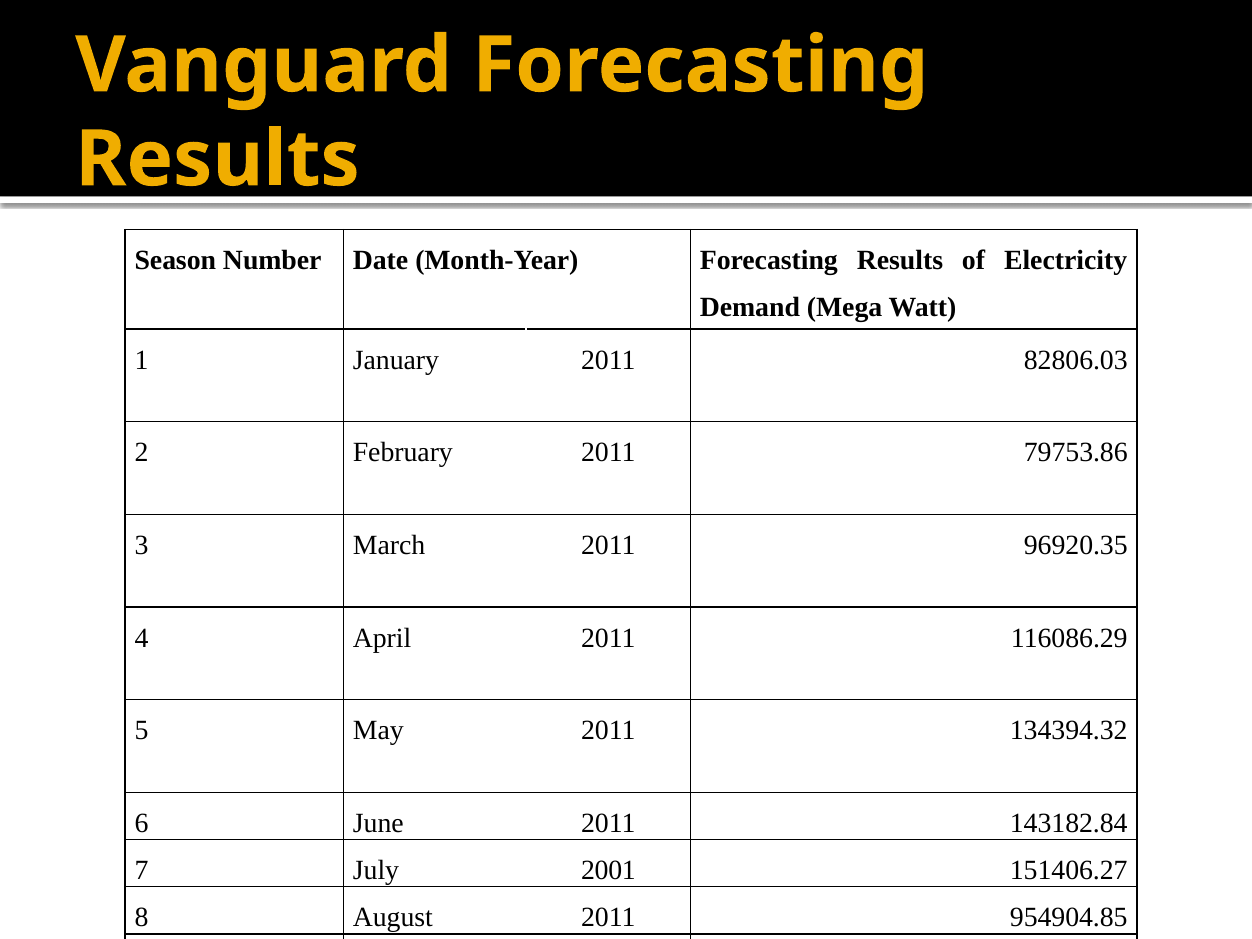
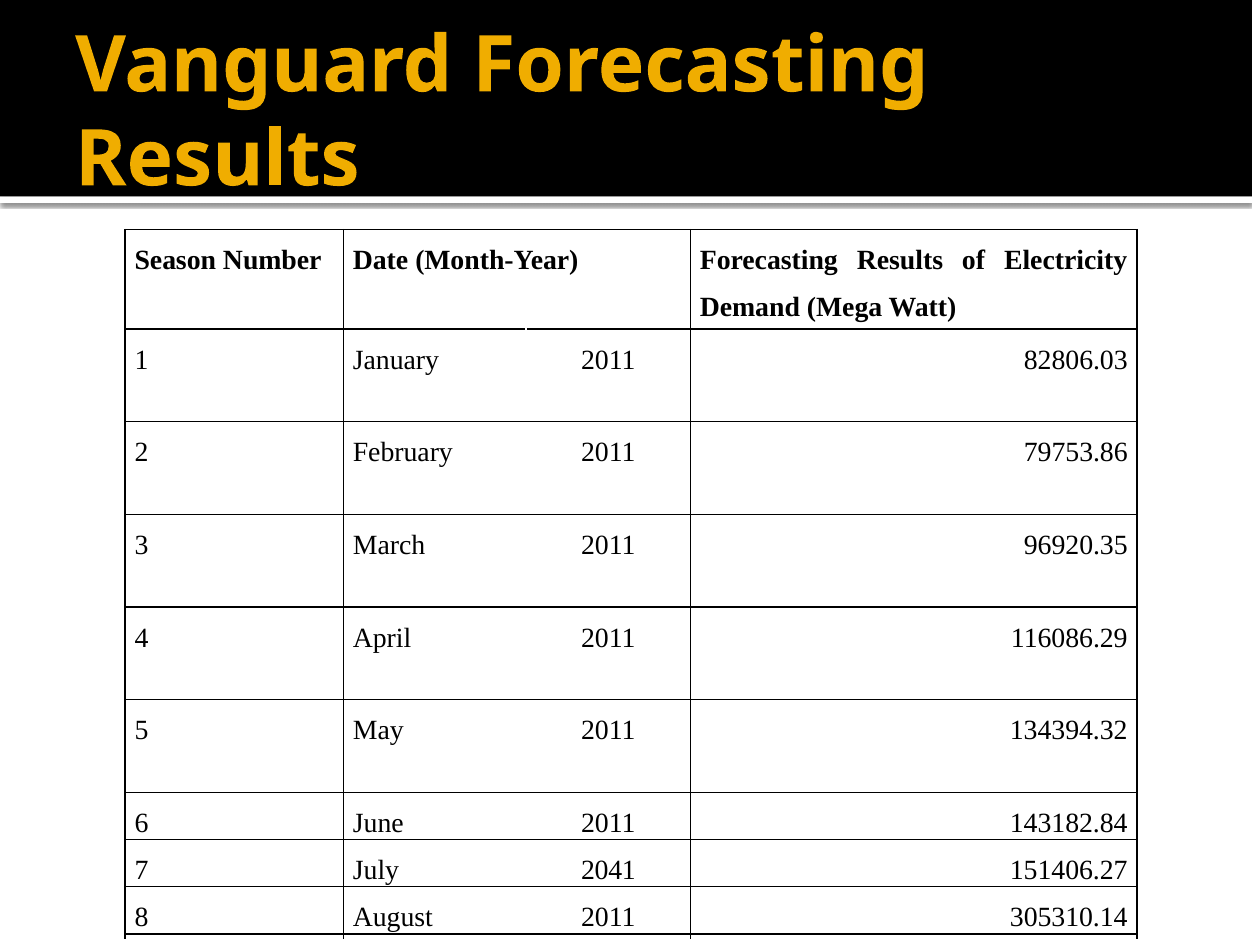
2001: 2001 -> 2041
954904.85: 954904.85 -> 305310.14
